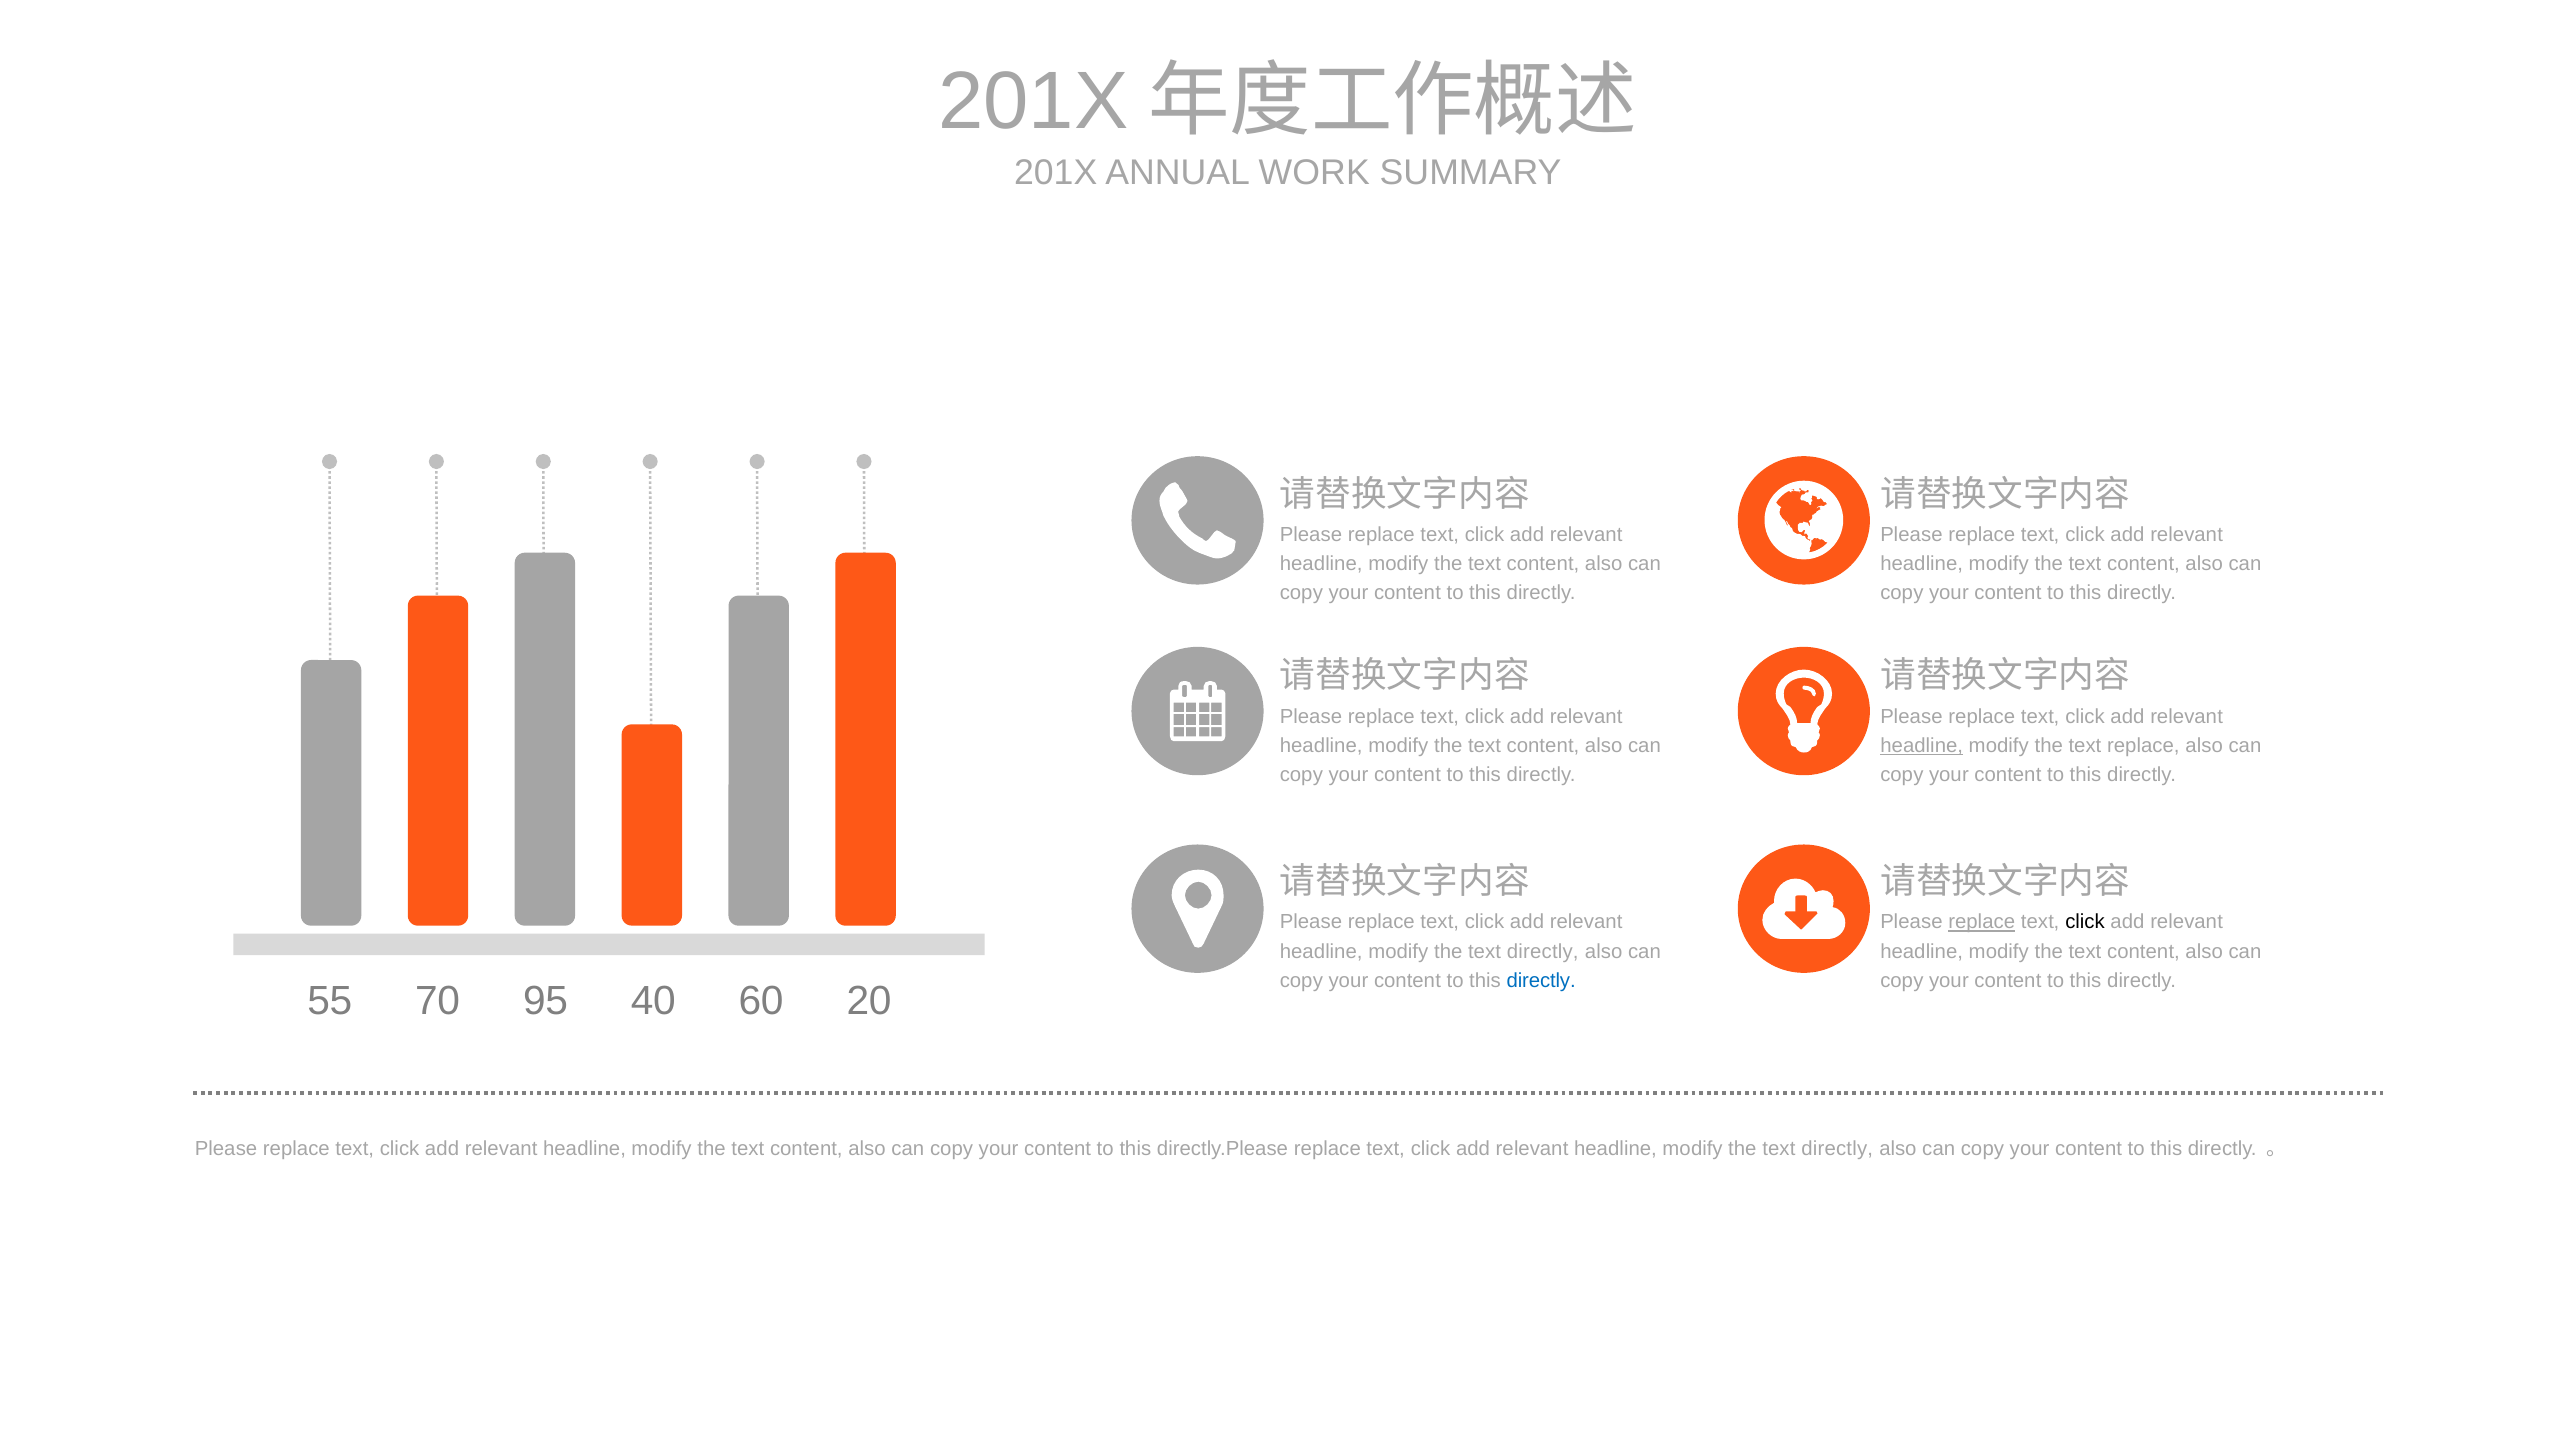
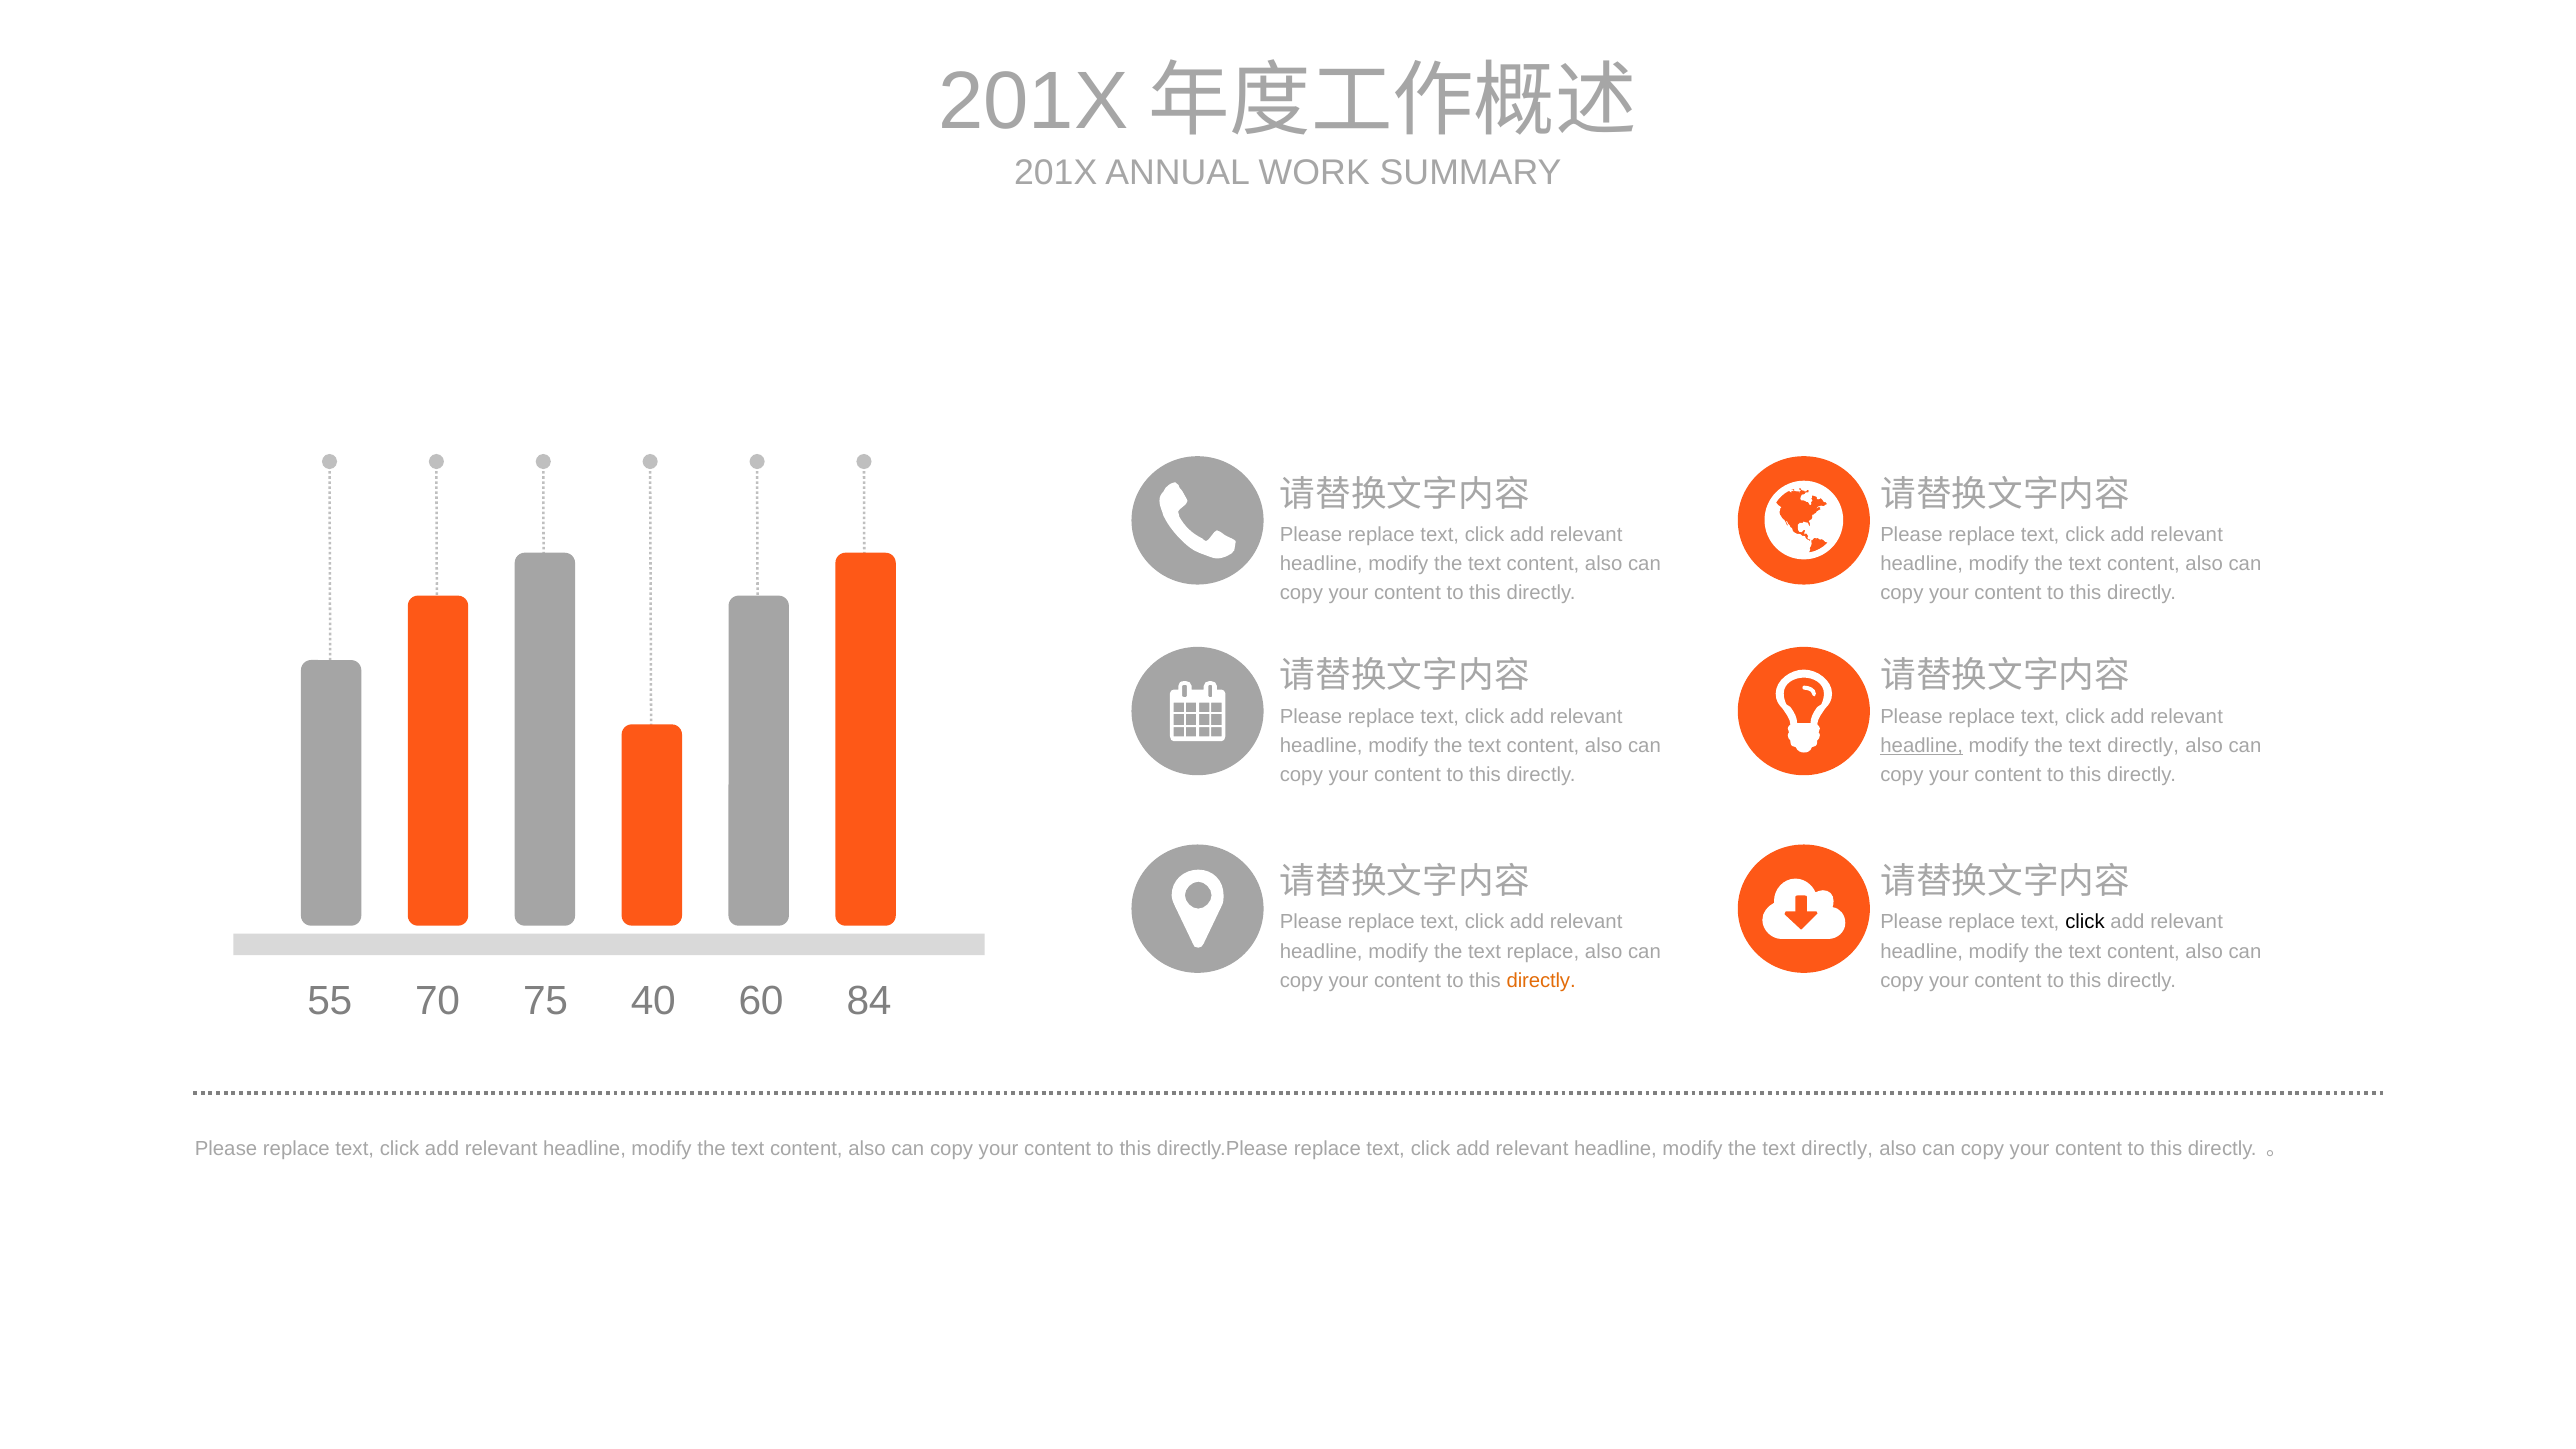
replace at (2143, 746): replace -> directly
replace at (1982, 922) underline: present -> none
directly at (1543, 951): directly -> replace
directly at (1541, 981) colour: blue -> orange
95: 95 -> 75
20: 20 -> 84
